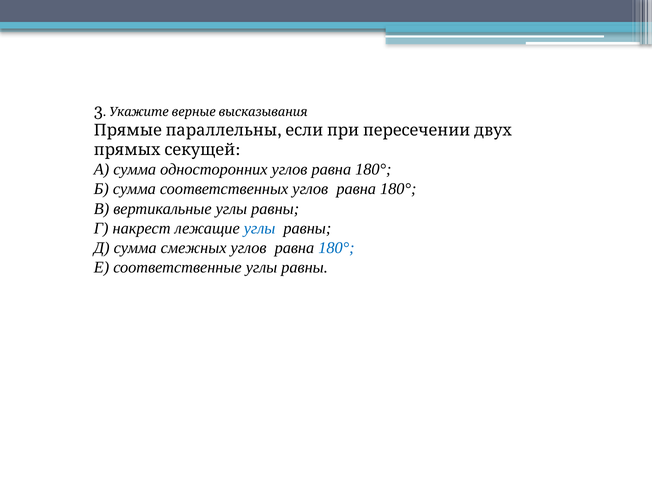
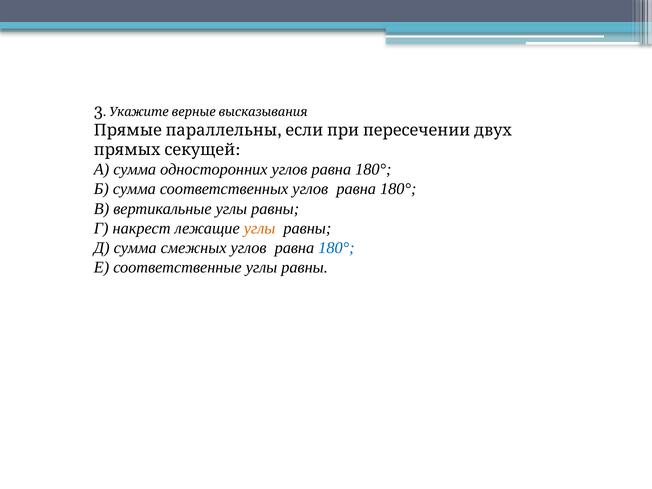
углы at (260, 228) colour: blue -> orange
